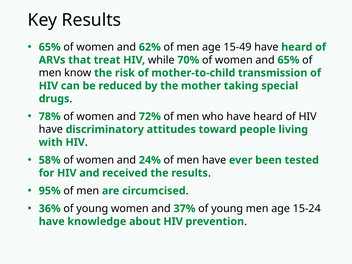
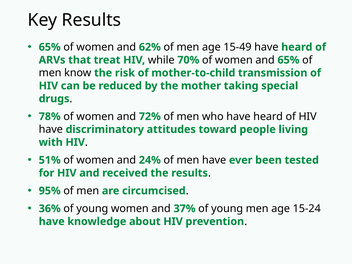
58%: 58% -> 51%
